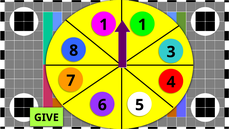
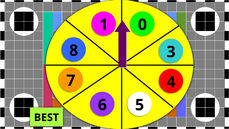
1 1: 1 -> 0
GIVE: GIVE -> BEST
